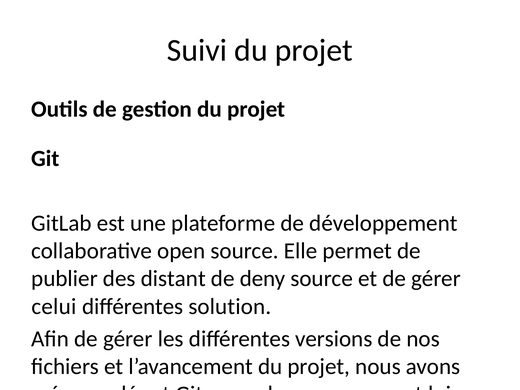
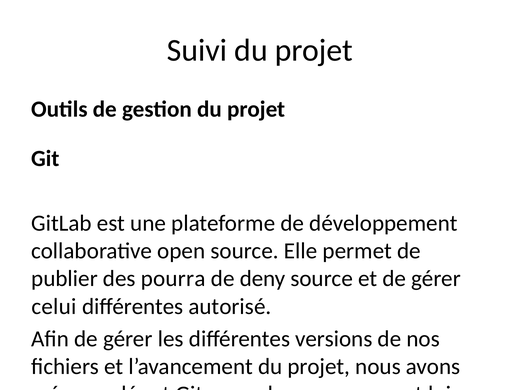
distant: distant -> pourra
solution: solution -> autorisé
